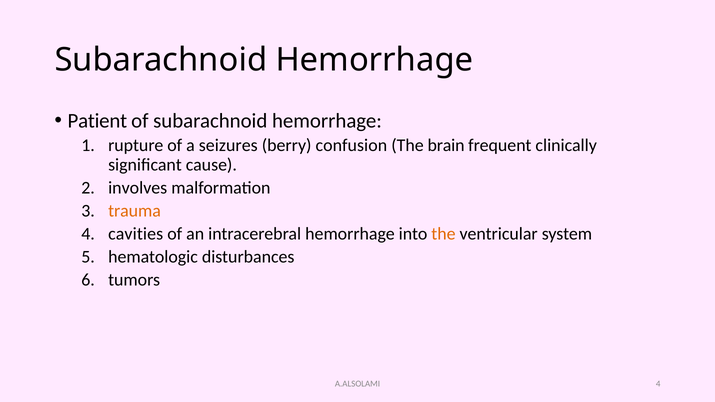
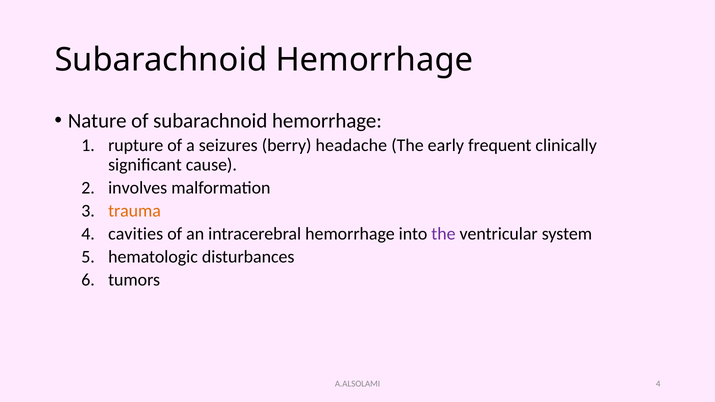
Patient: Patient -> Nature
confusion: confusion -> headache
brain: brain -> early
the at (443, 234) colour: orange -> purple
